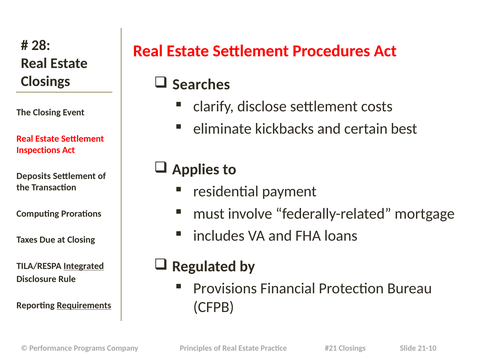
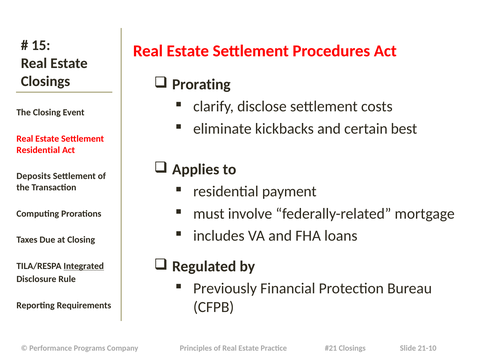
28: 28 -> 15
Searches: Searches -> Prorating
Inspections at (38, 150): Inspections -> Residential
Provisions: Provisions -> Previously
Requirements underline: present -> none
